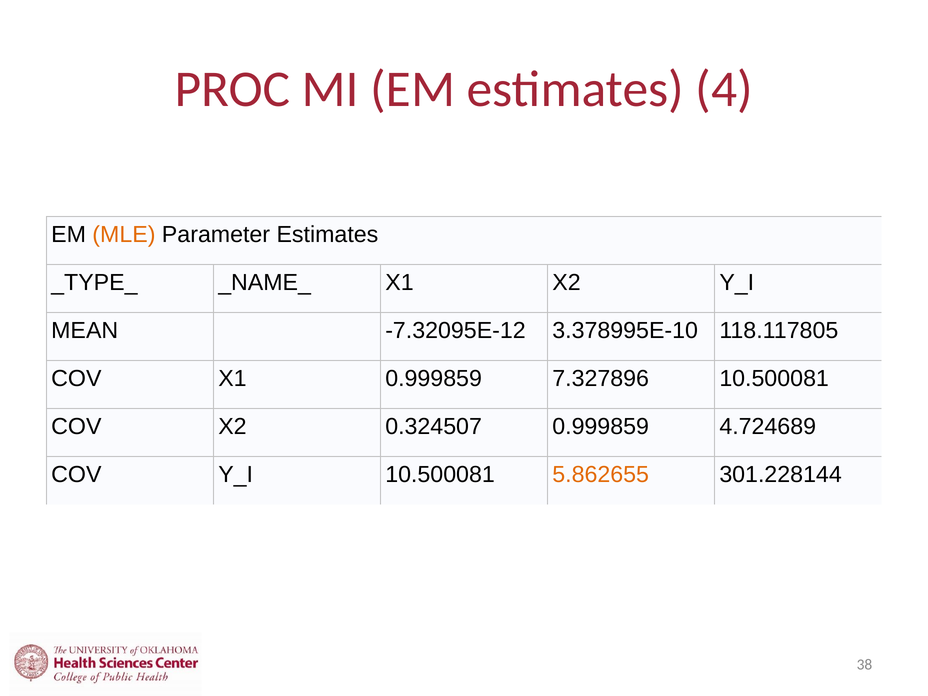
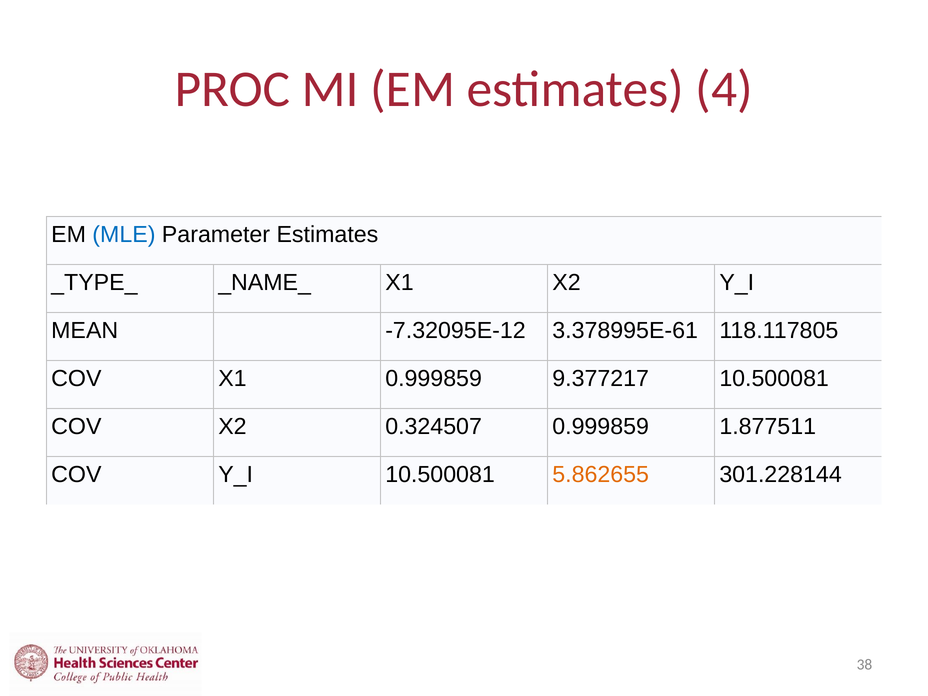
MLE colour: orange -> blue
3.378995E-10: 3.378995E-10 -> 3.378995E-61
7.327896: 7.327896 -> 9.377217
4.724689: 4.724689 -> 1.877511
